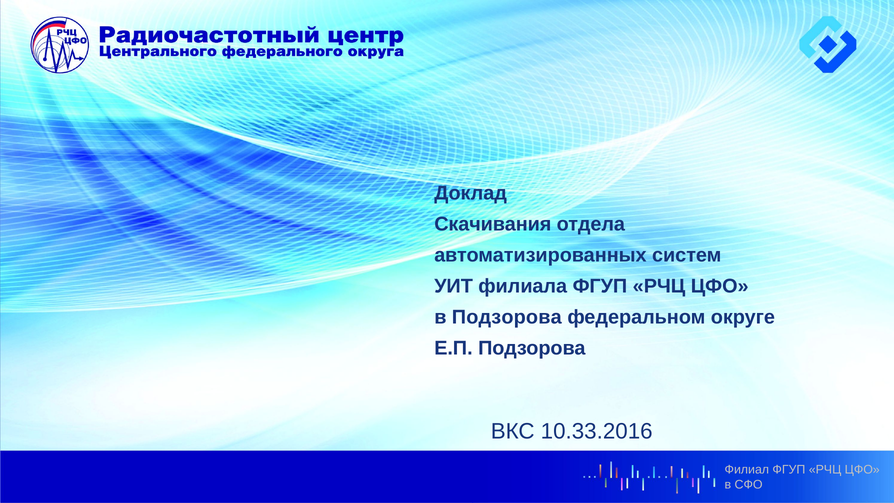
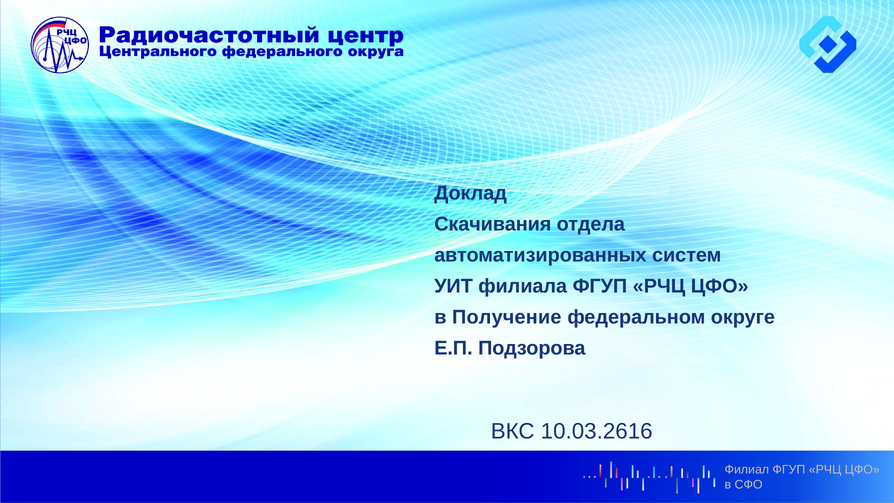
в Подзорова: Подзорова -> Получение
10.33.2016: 10.33.2016 -> 10.03.2616
